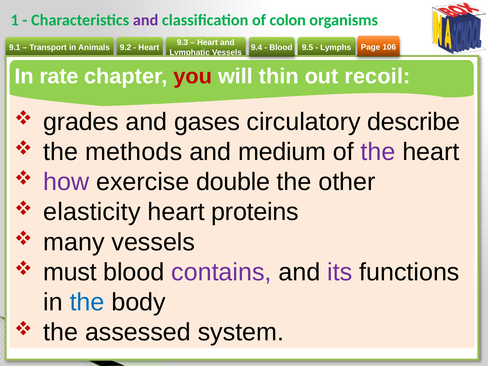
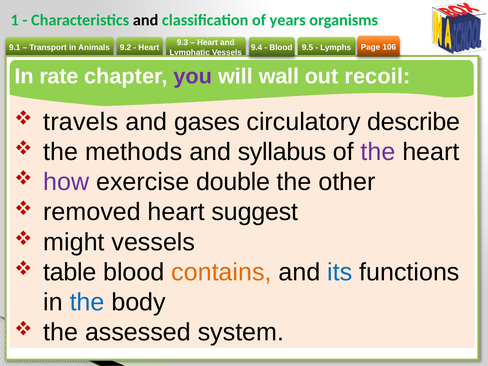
and at (146, 20) colour: purple -> black
colon: colon -> years
you colour: red -> purple
thin: thin -> wall
grades: grades -> travels
medium: medium -> syllabus
elasticity: elasticity -> removed
proteins: proteins -> suggest
many: many -> might
must: must -> table
contains colour: purple -> orange
its colour: purple -> blue
